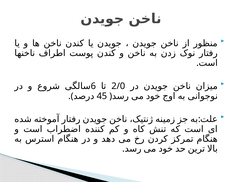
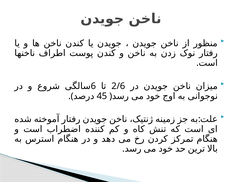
2/0: 2/0 -> 2/6
